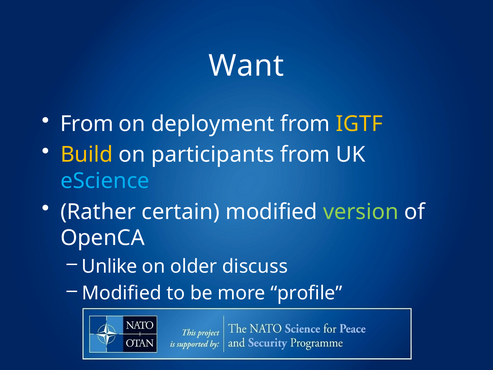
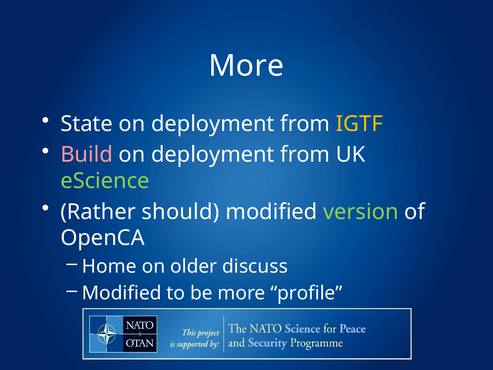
Want at (246, 66): Want -> More
From at (87, 124): From -> State
Build colour: yellow -> pink
participants at (213, 155): participants -> deployment
eScience colour: light blue -> light green
certain: certain -> should
Unlike: Unlike -> Home
